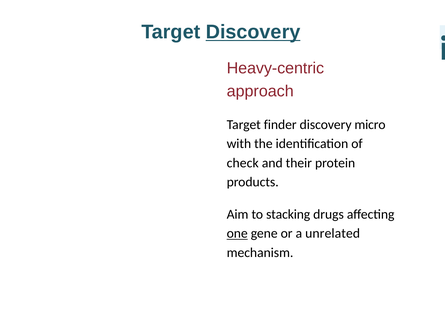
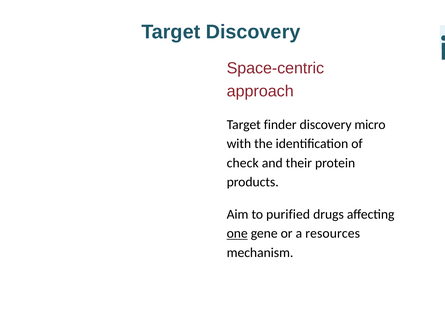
Discovery at (253, 32) underline: present -> none
Heavy-centric: Heavy-centric -> Space-centric
stacking: stacking -> purified
unrelated: unrelated -> resources
